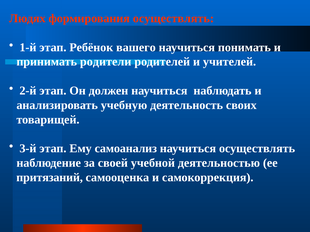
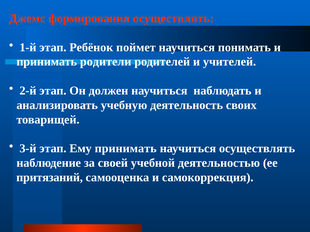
Людях: Людях -> Джемс
вашего: вашего -> поймет
Ему самоанализ: самоанализ -> принимать
